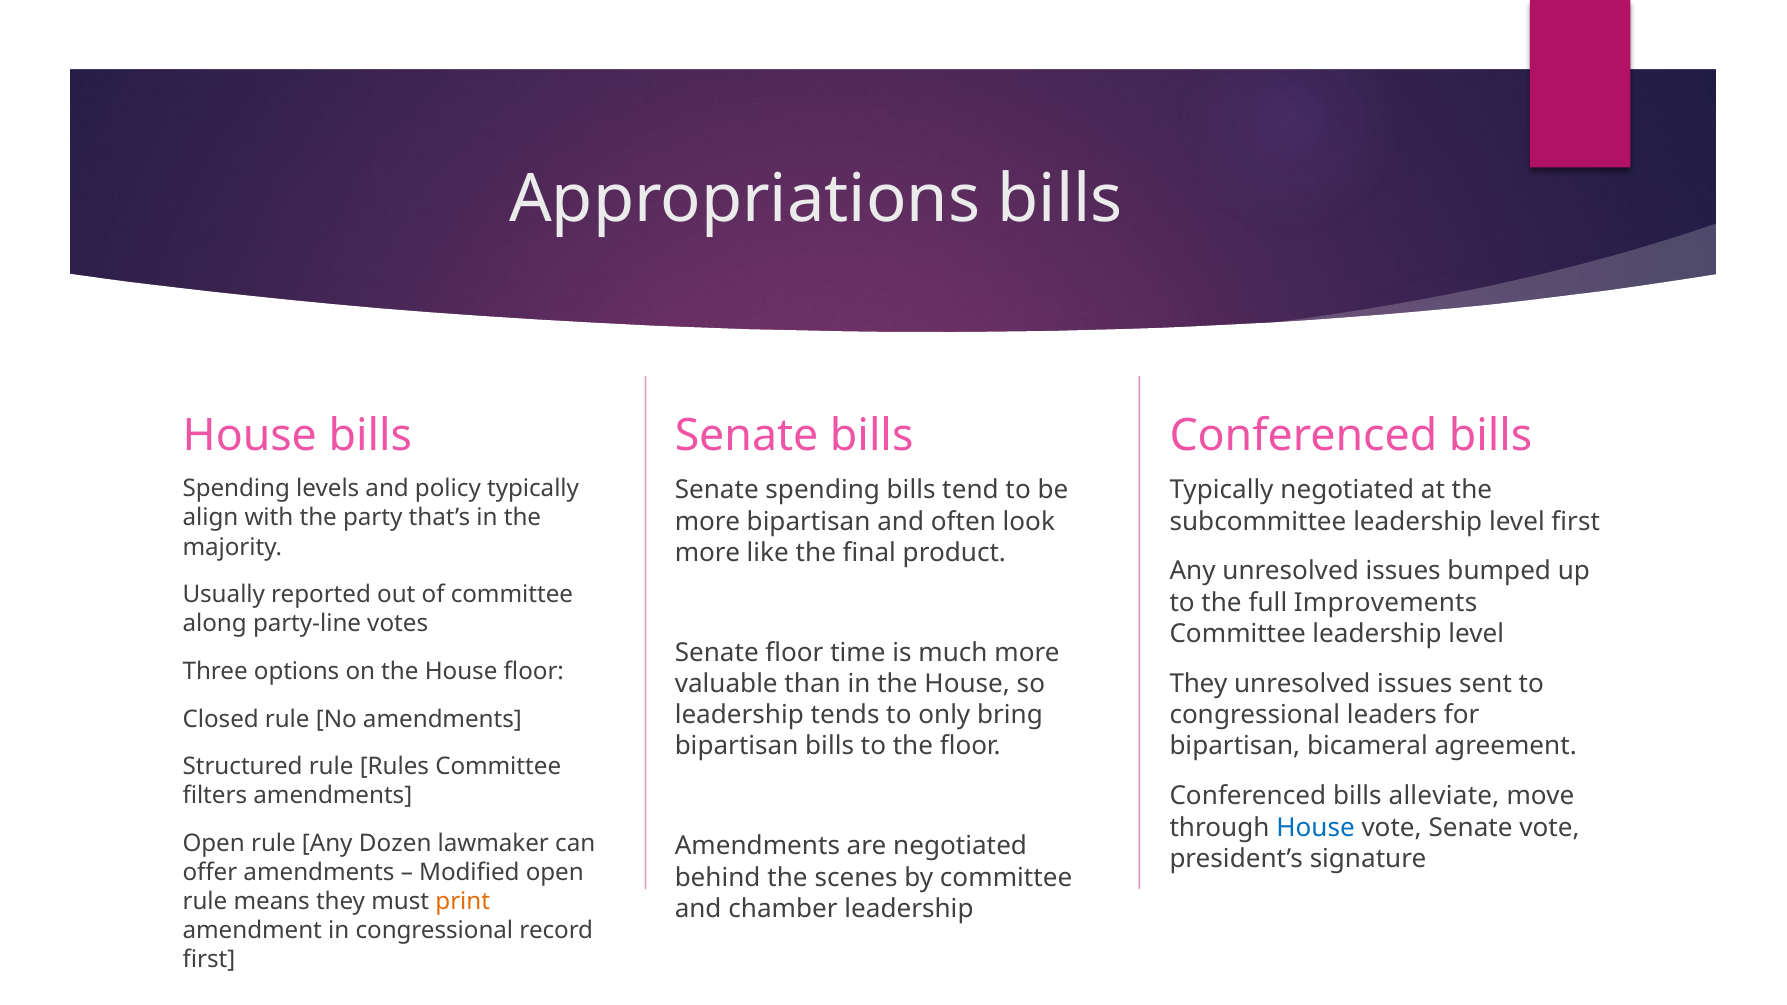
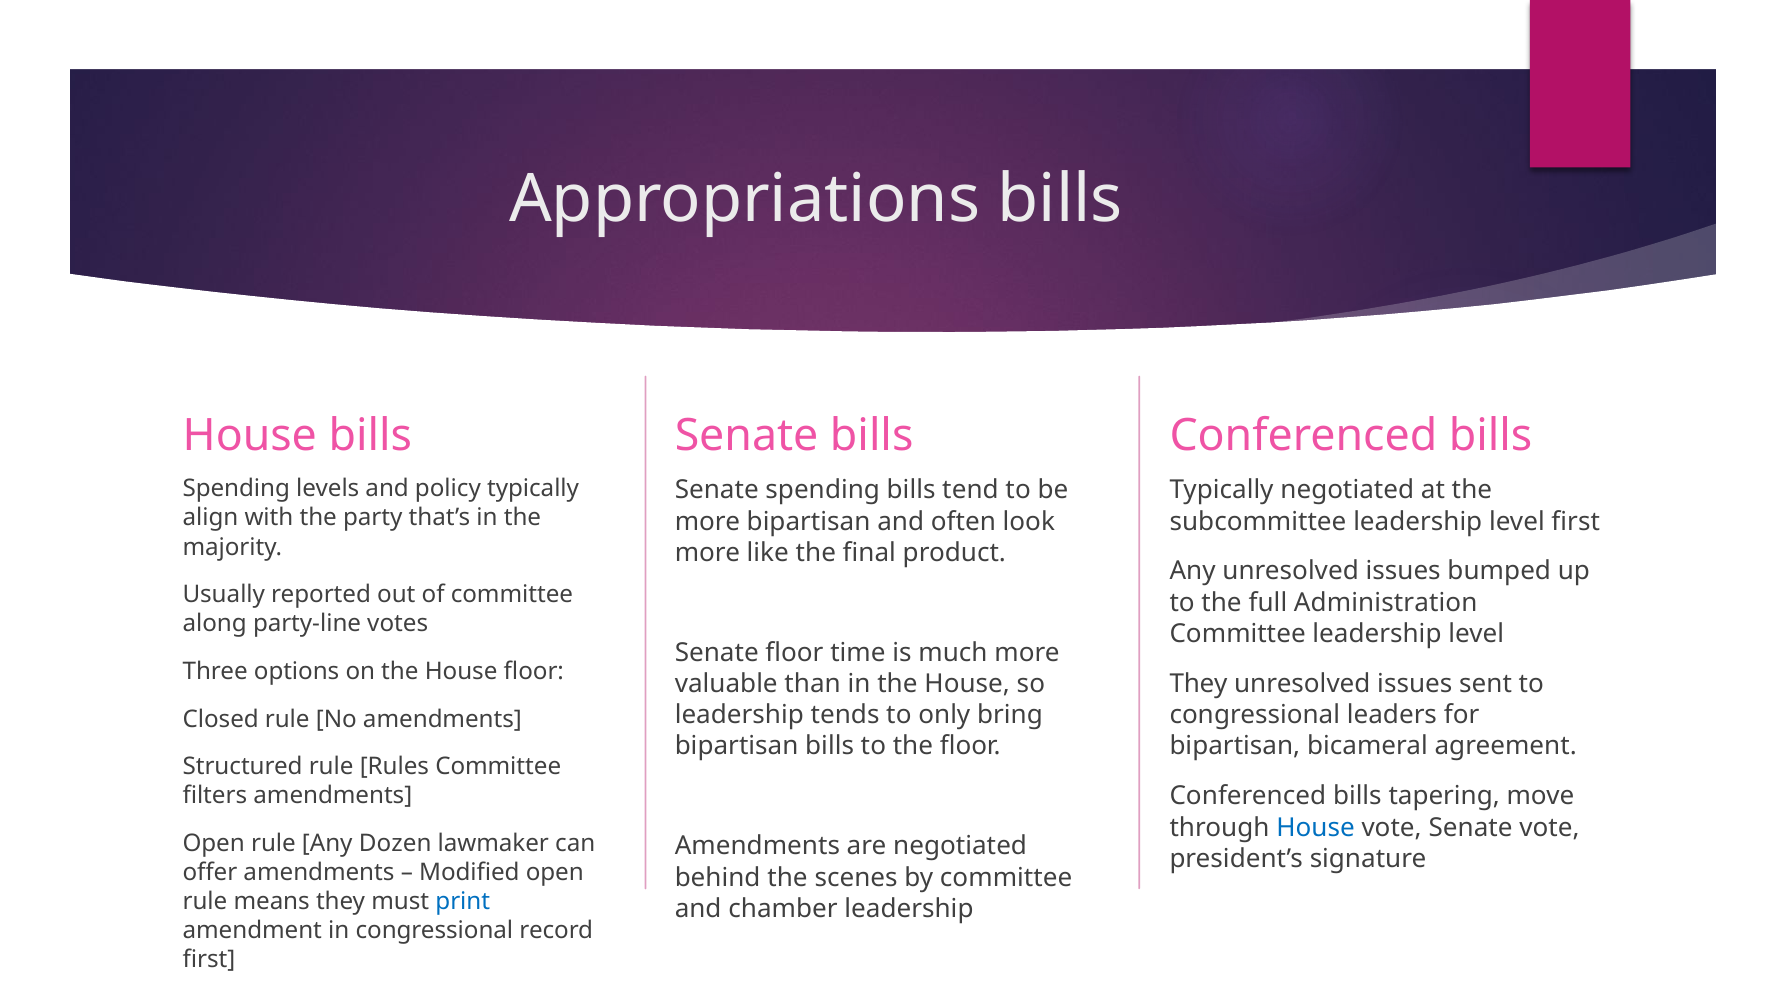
Improvements: Improvements -> Administration
alleviate: alleviate -> tapering
print colour: orange -> blue
